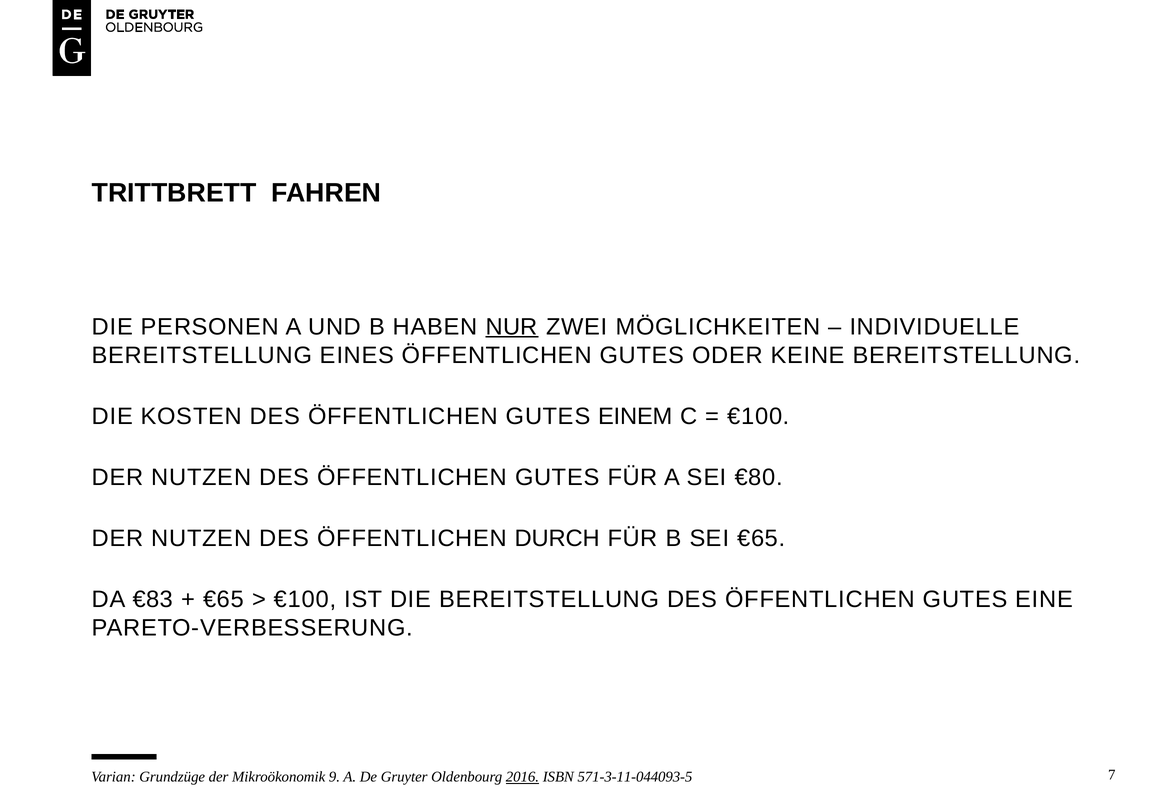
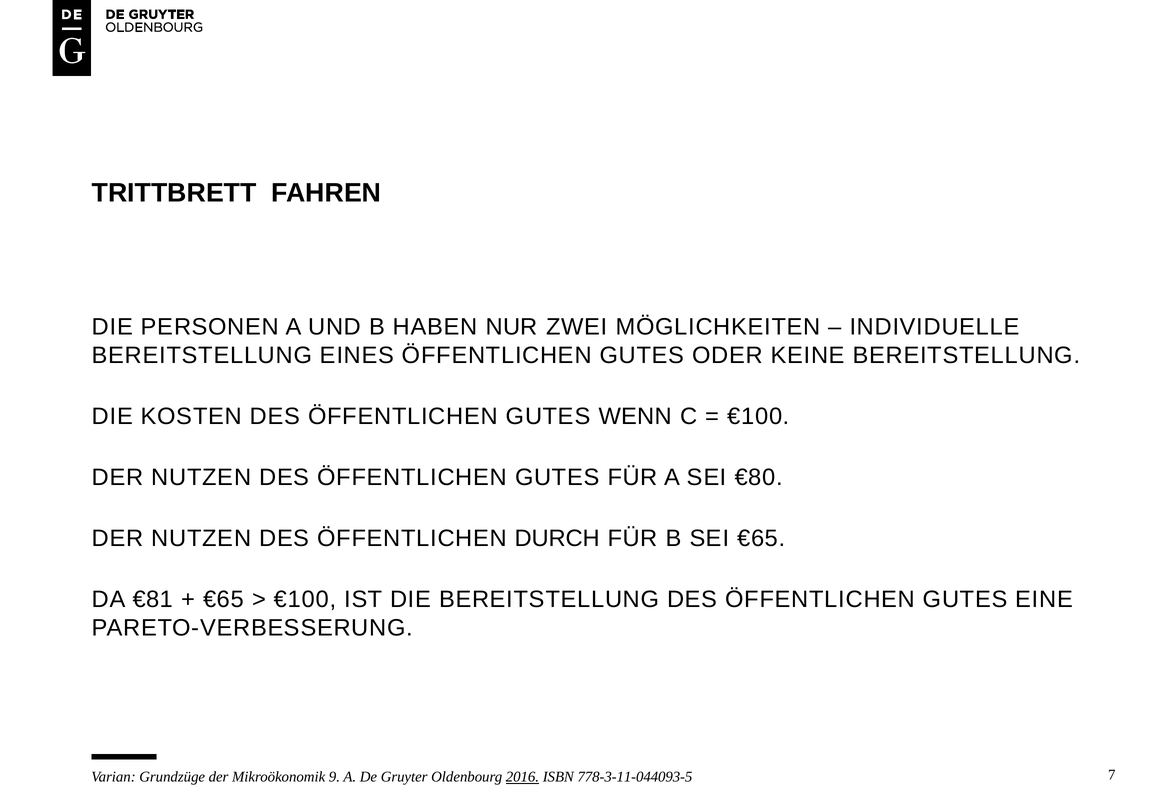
NUR underline: present -> none
EINEM: EINEM -> WENN
€83: €83 -> €81
571-3-11-044093-5: 571-3-11-044093-5 -> 778-3-11-044093-5
